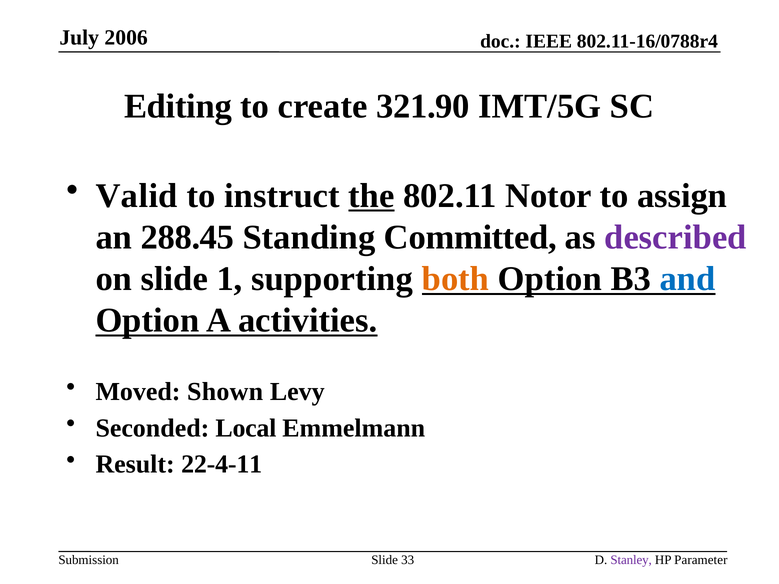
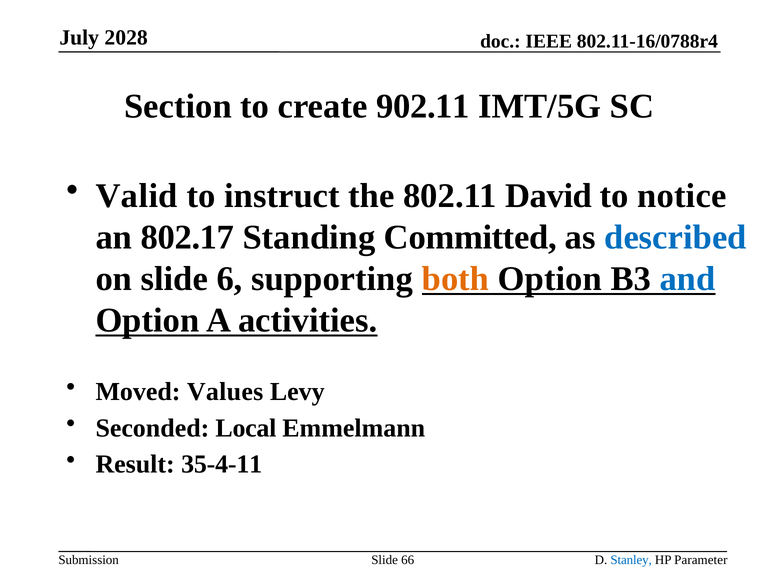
2006: 2006 -> 2028
Editing: Editing -> Section
321.90: 321.90 -> 902.11
the underline: present -> none
Notor: Notor -> David
assign: assign -> notice
288.45: 288.45 -> 802.17
described colour: purple -> blue
1: 1 -> 6
Shown: Shown -> Values
22-4-11: 22-4-11 -> 35-4-11
33: 33 -> 66
Stanley colour: purple -> blue
